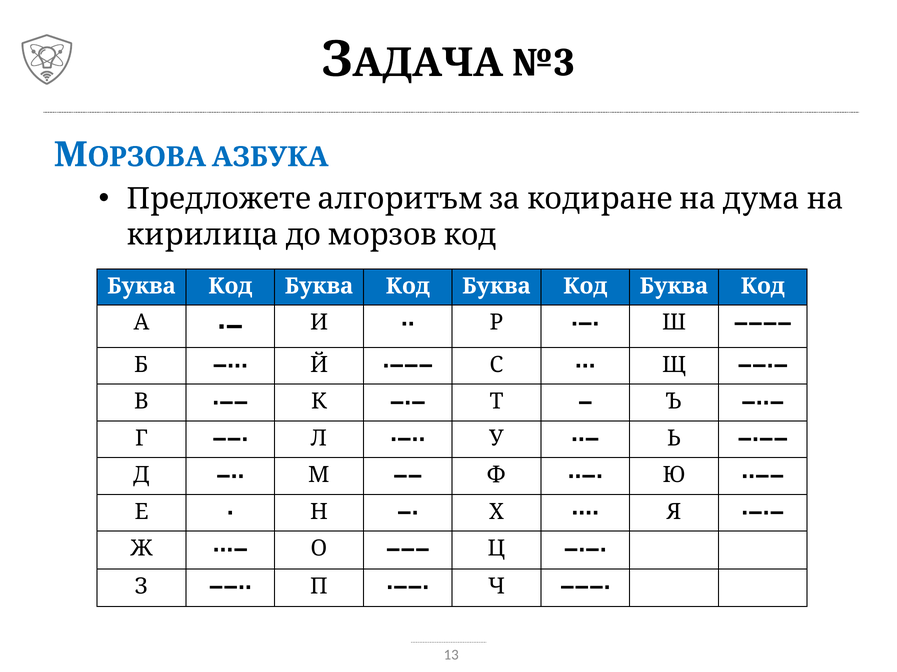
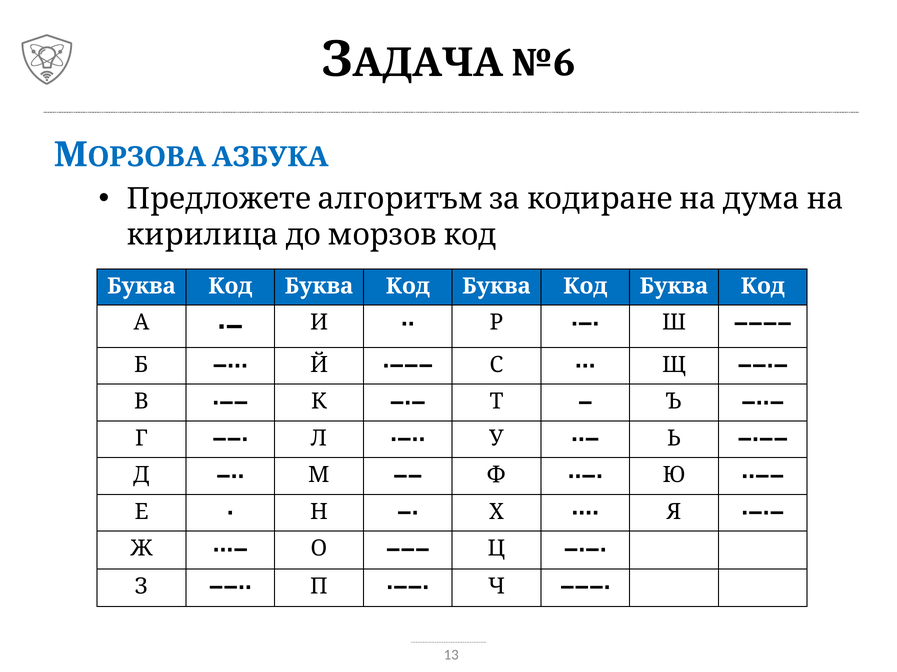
№3: №3 -> №6
